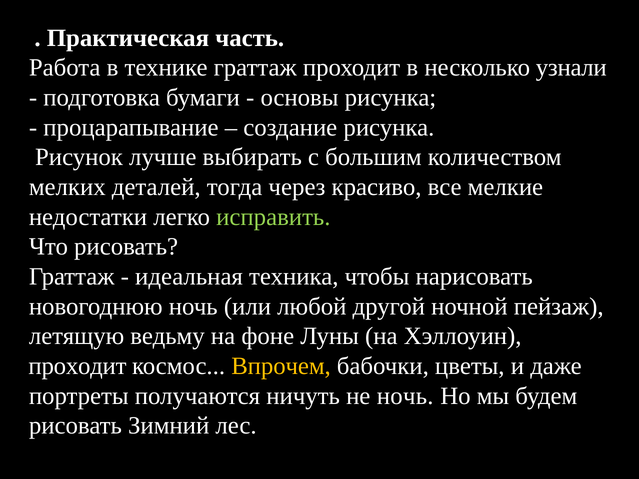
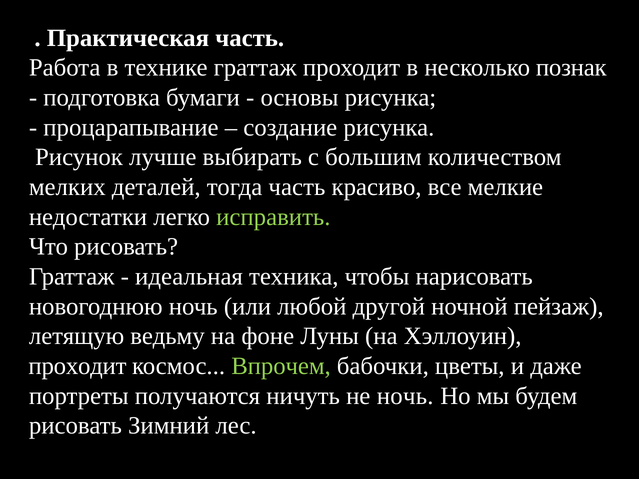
узнали: узнали -> познак
тогда через: через -> часть
Впрочем colour: yellow -> light green
